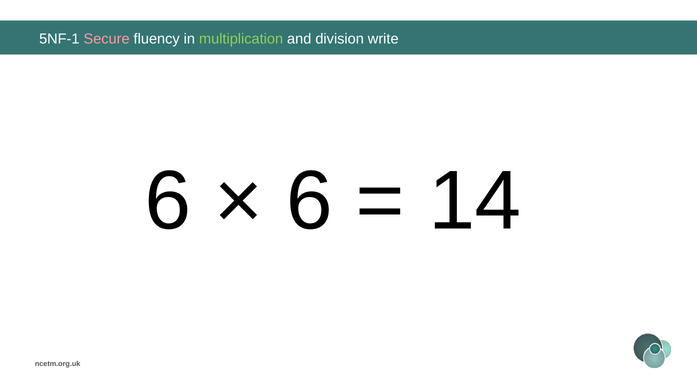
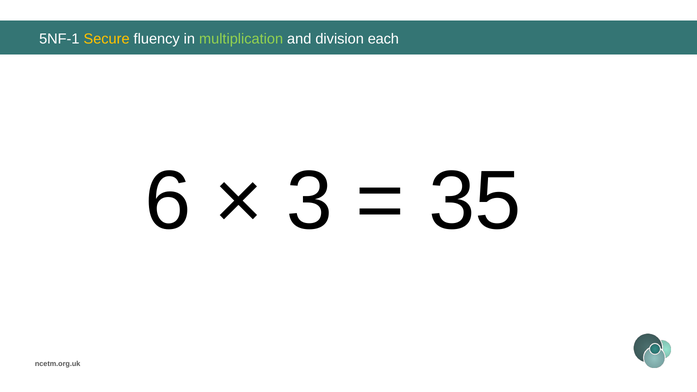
Secure colour: pink -> yellow
write: write -> each
6 at (309, 201): 6 -> 3
14: 14 -> 35
